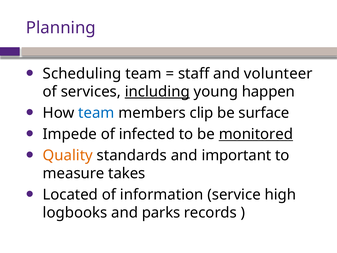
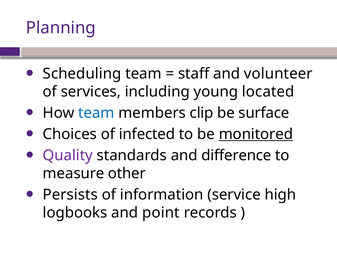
including underline: present -> none
happen: happen -> located
Impede: Impede -> Choices
Quality colour: orange -> purple
important: important -> difference
takes: takes -> other
Located: Located -> Persists
parks: parks -> point
